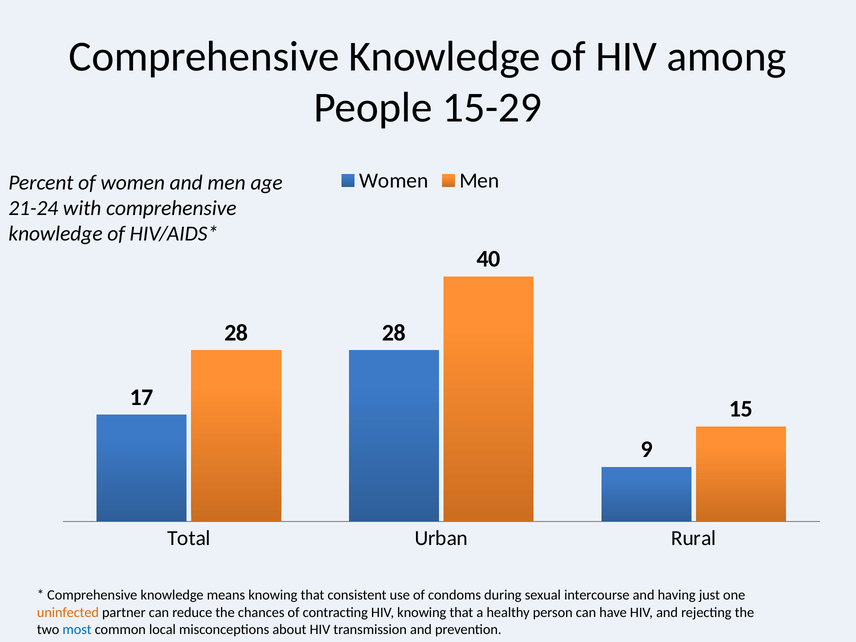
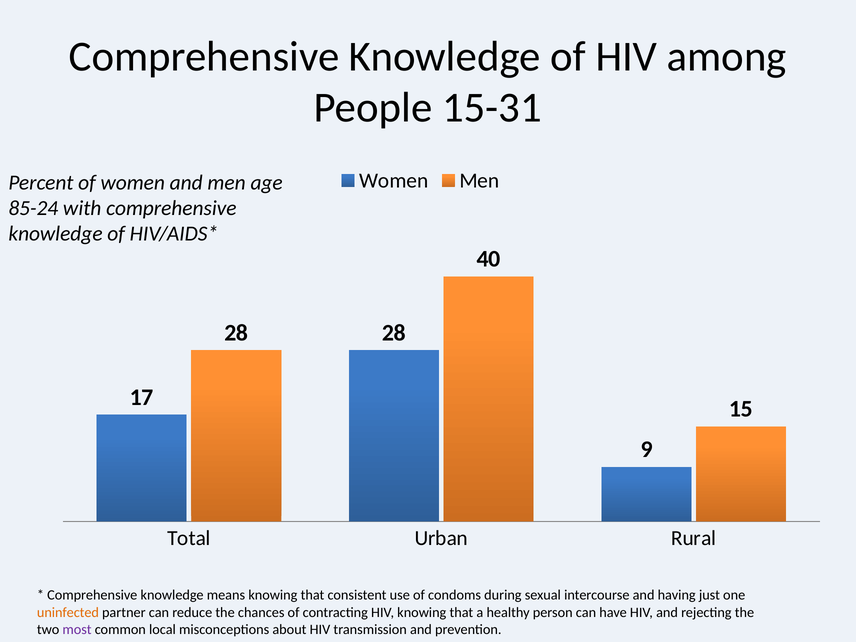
15-29: 15-29 -> 15-31
21-24: 21-24 -> 85-24
most colour: blue -> purple
